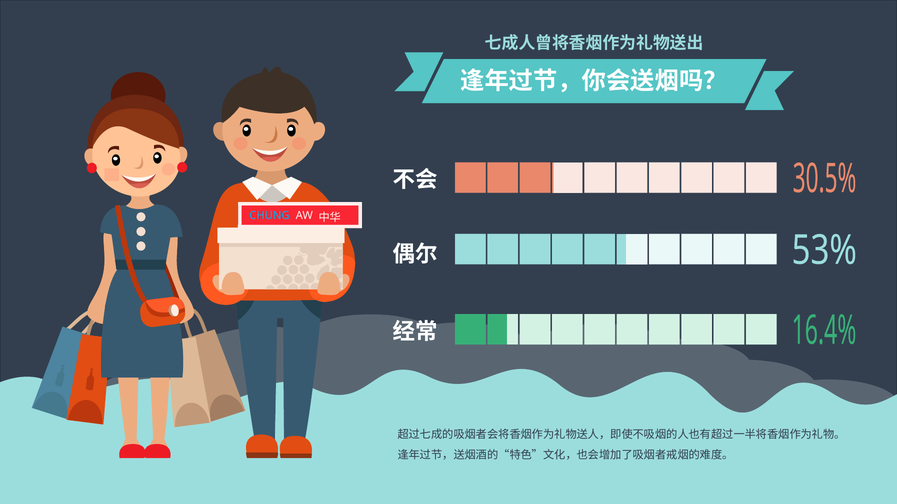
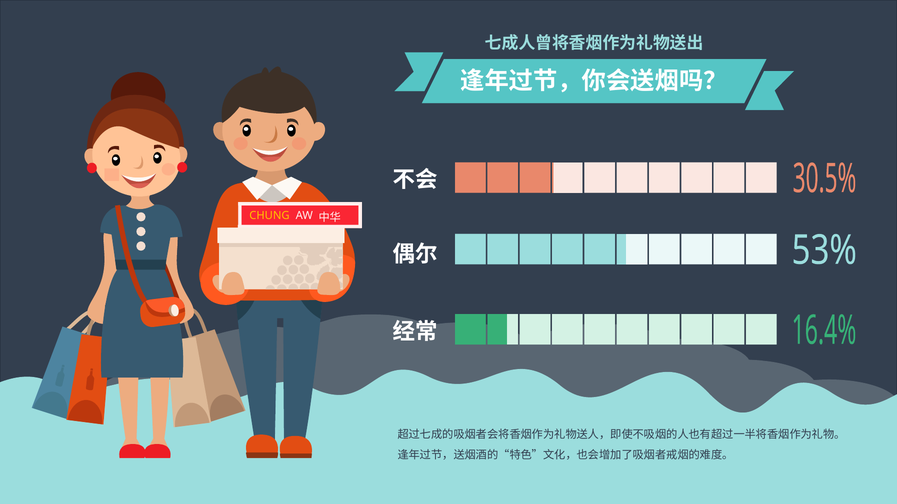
CHUNG colour: light blue -> yellow
